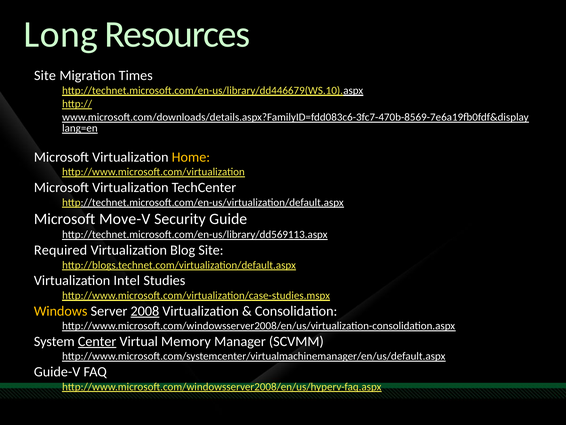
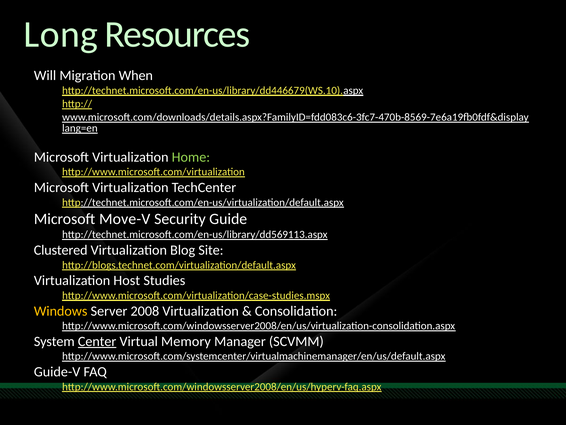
Site at (45, 76): Site -> Will
Times: Times -> When
Home colour: yellow -> light green
Required: Required -> Clustered
Intel: Intel -> Host
2008 underline: present -> none
